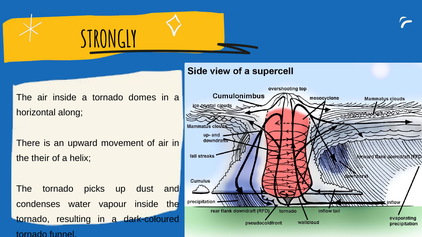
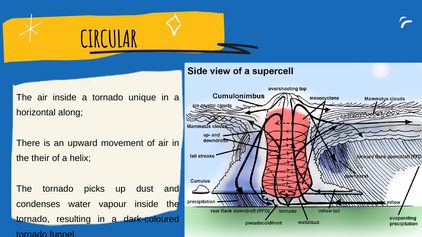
STRONGLY: STRONGLY -> CIRCULAR
domes: domes -> unique
